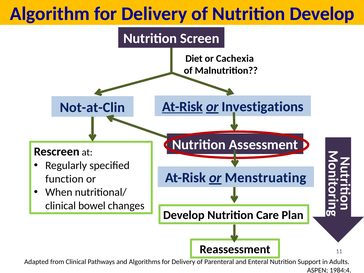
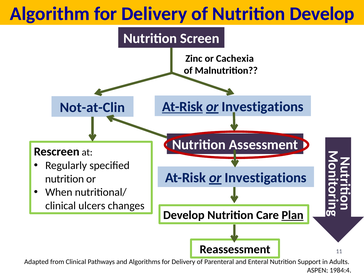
Diet: Diet -> Zinc
Menstruating at (266, 178): Menstruating -> Investigations
function at (64, 179): function -> nutrition
bowel: bowel -> ulcers
Plan underline: none -> present
